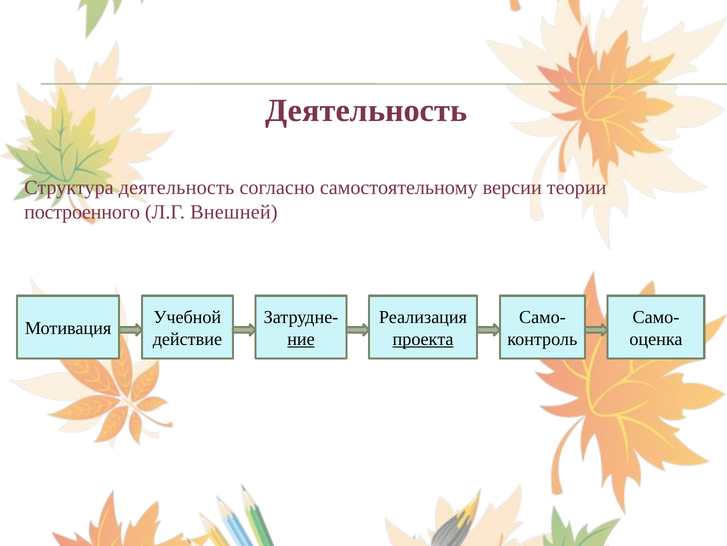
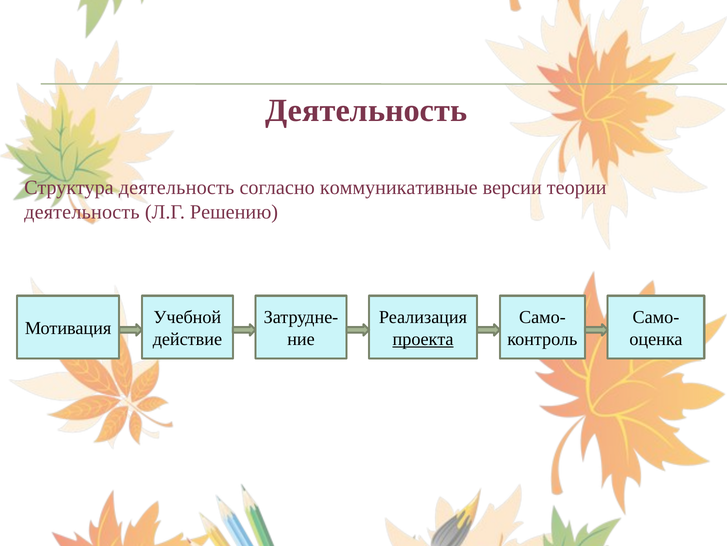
самостоятельному: самостоятельному -> коммуникативные
построенного at (82, 212): построенного -> деятельность
Внешней: Внешней -> Решению
ние underline: present -> none
